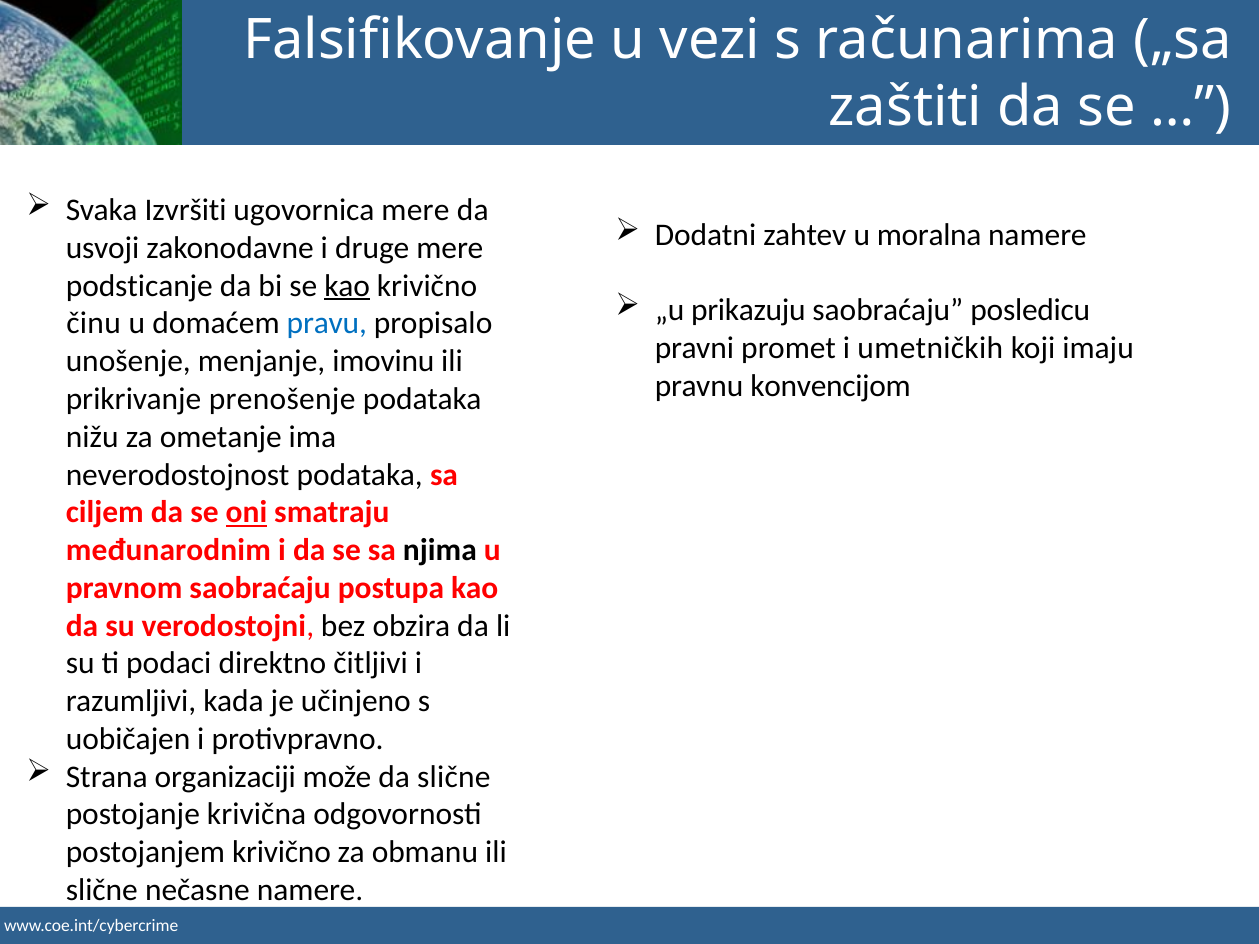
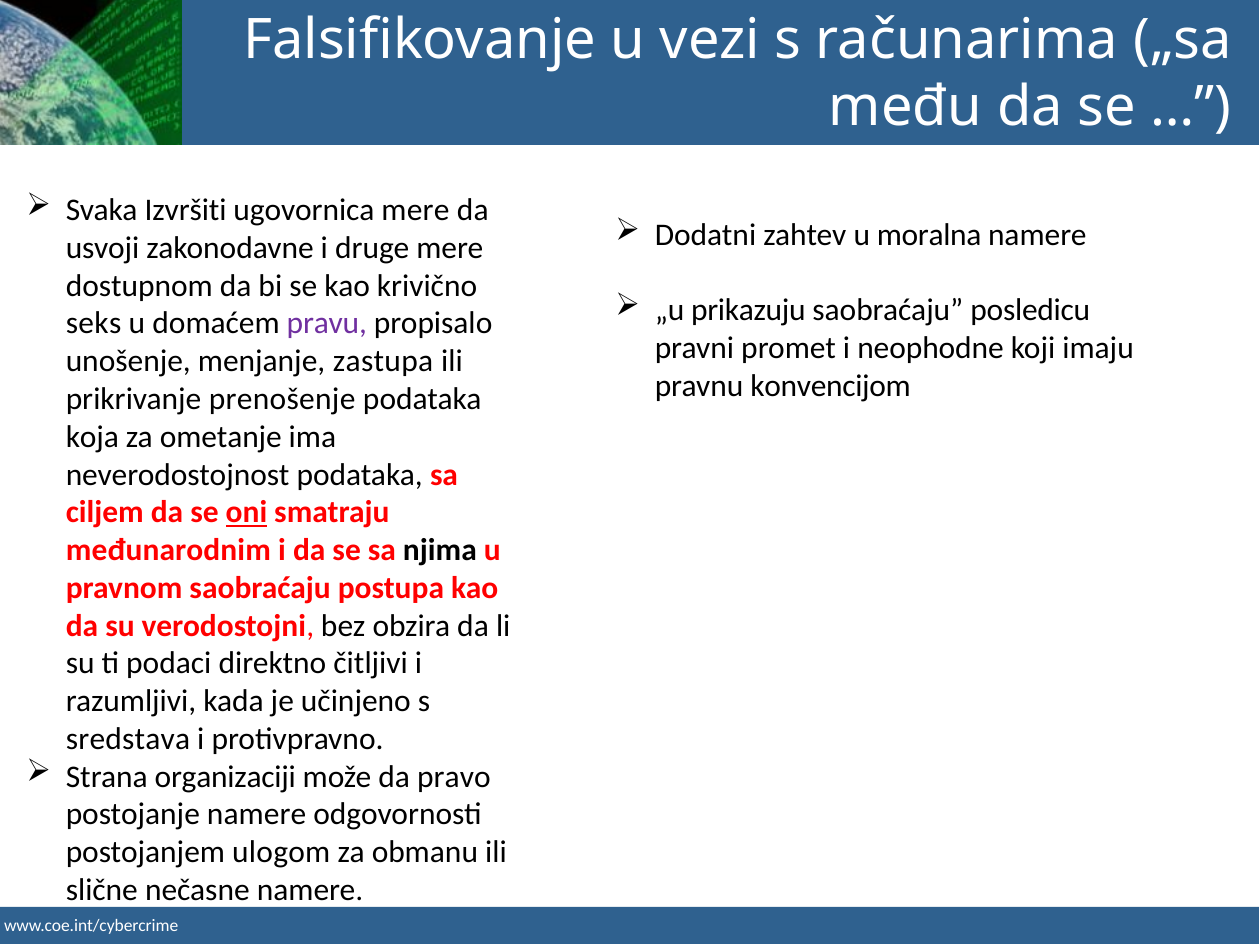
zaštiti: zaštiti -> među
podsticanje: podsticanje -> dostupnom
kao at (347, 286) underline: present -> none
činu: činu -> seks
pravu colour: blue -> purple
umetničkih: umetničkih -> neophodne
imovinu: imovinu -> zastupa
nižu: nižu -> koja
uobičajen: uobičajen -> sredstava
da slične: slične -> pravo
postojanje krivična: krivična -> namere
postojanjem krivično: krivično -> ulogom
